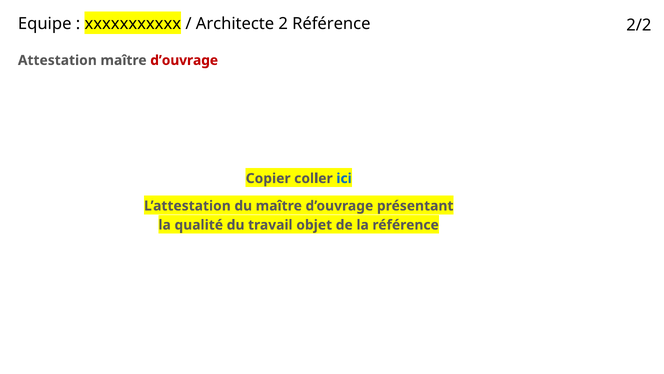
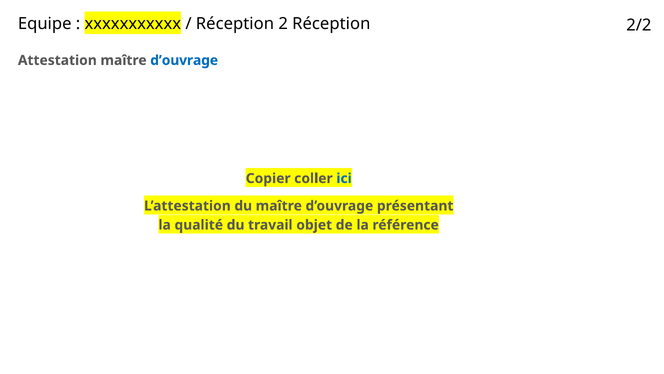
Architecte at (235, 24): Architecte -> Réception
2 Référence: Référence -> Réception
d’ouvrage at (184, 60) colour: red -> blue
